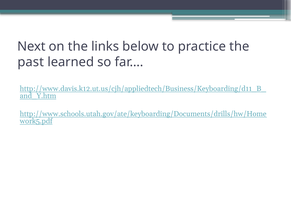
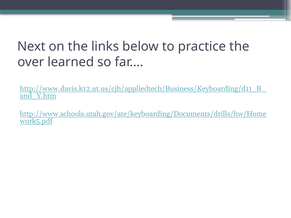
past: past -> over
